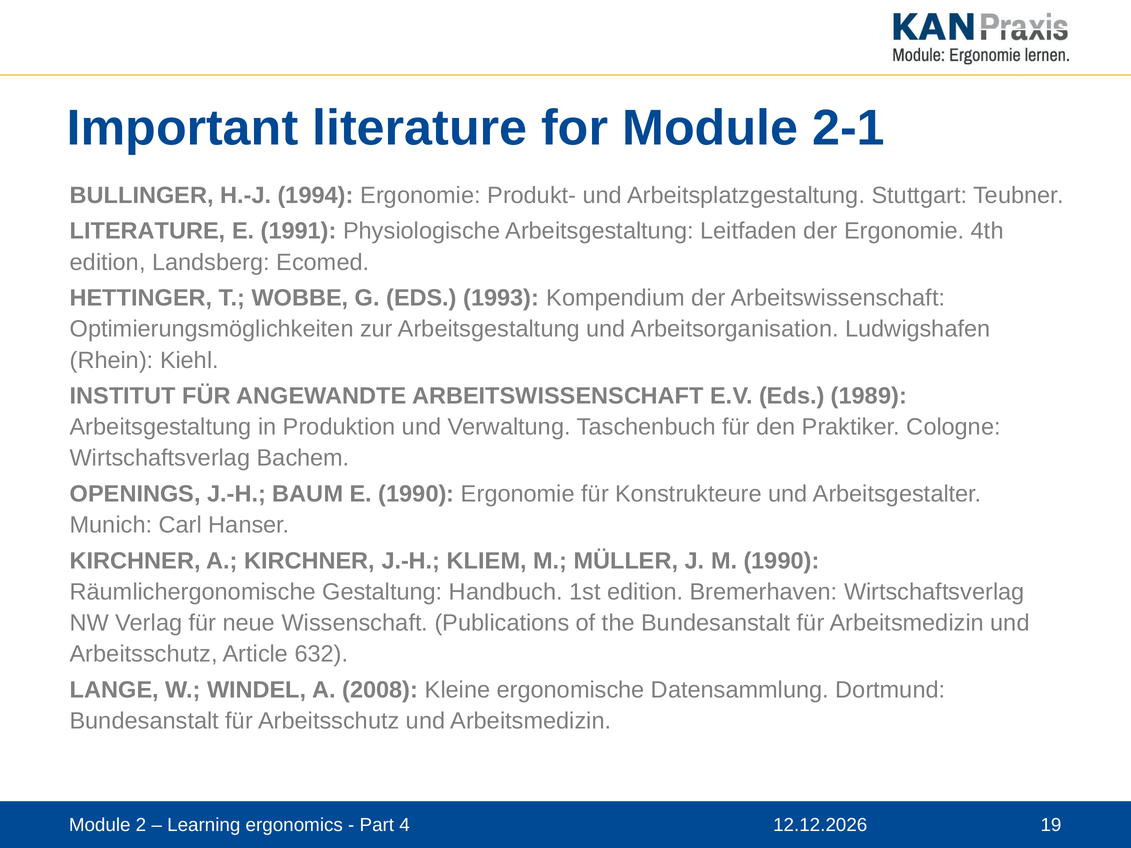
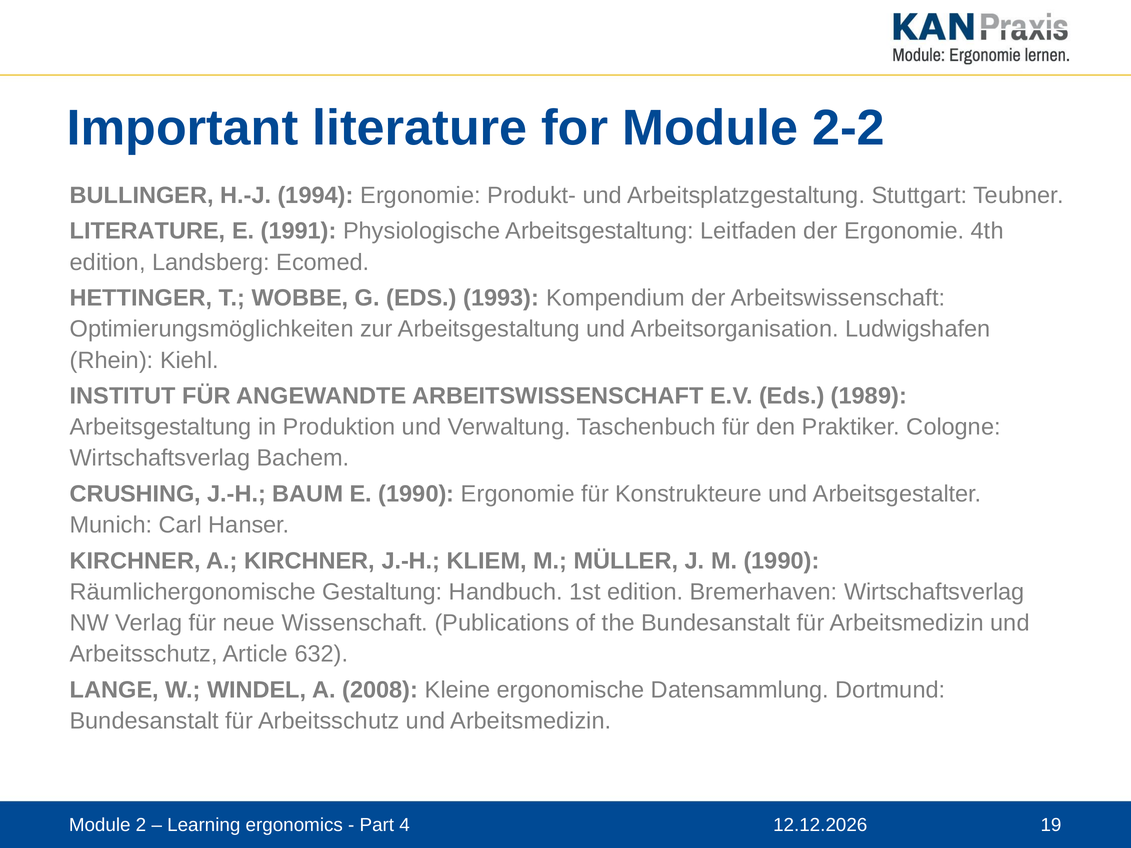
2-1: 2-1 -> 2-2
OPENINGS: OPENINGS -> CRUSHING
